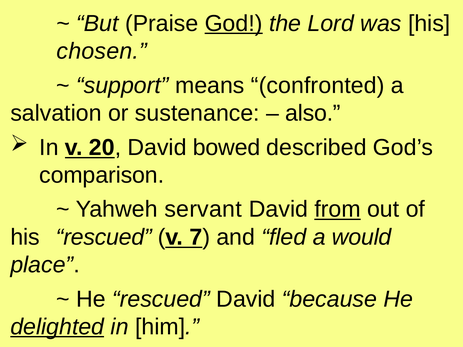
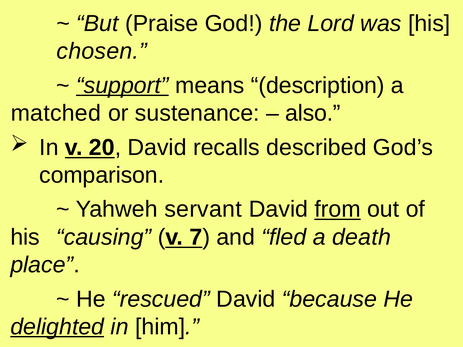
God underline: present -> none
support underline: none -> present
confronted: confronted -> description
salvation: salvation -> matched
bowed: bowed -> recalls
his rescued: rescued -> causing
would: would -> death
